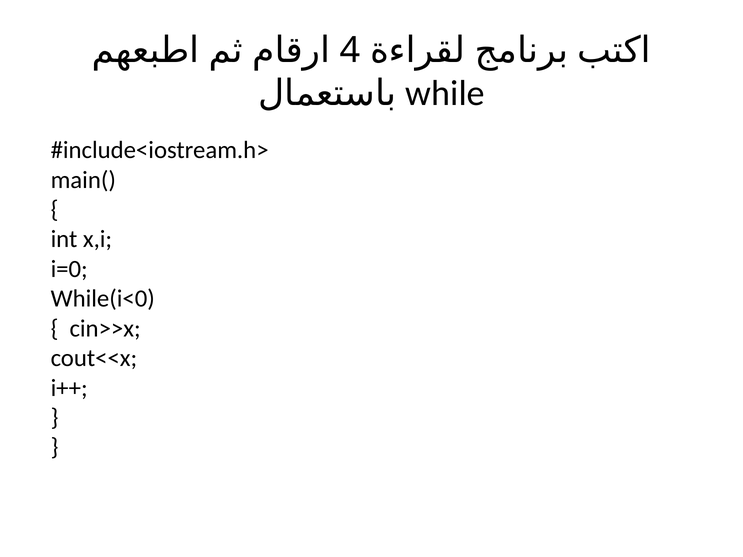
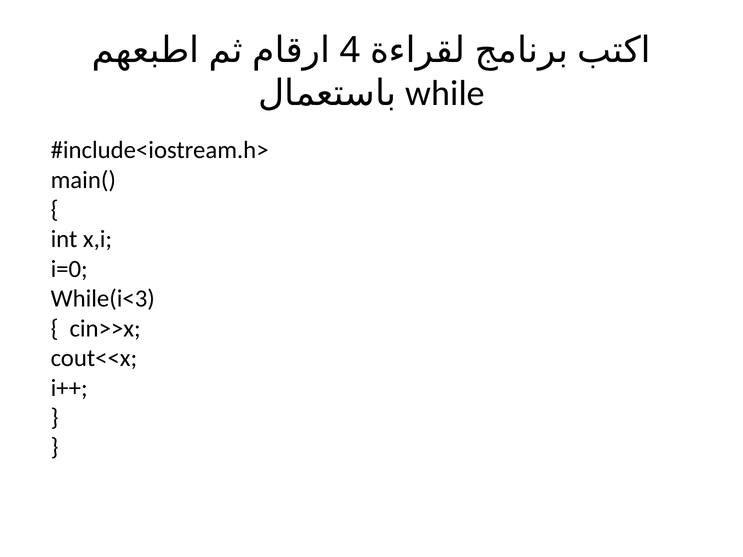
While(i<0: While(i<0 -> While(i<3
